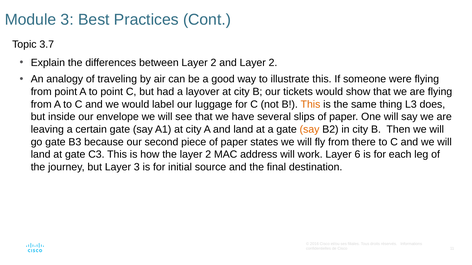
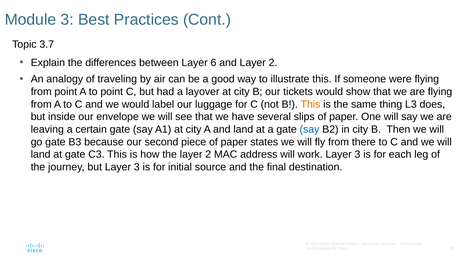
between Layer 2: 2 -> 6
say at (310, 130) colour: orange -> blue
work Layer 6: 6 -> 3
